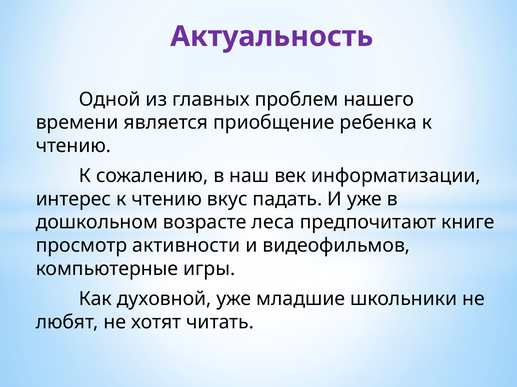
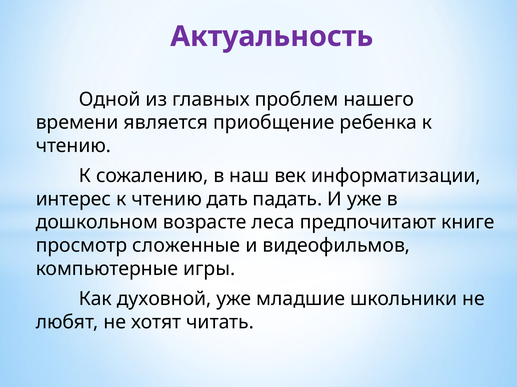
вкус: вкус -> дать
активности: активности -> сложенные
